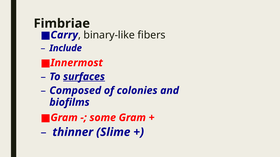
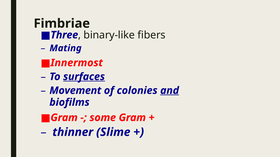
Carry: Carry -> Three
Include: Include -> Mating
Composed: Composed -> Movement
and underline: none -> present
